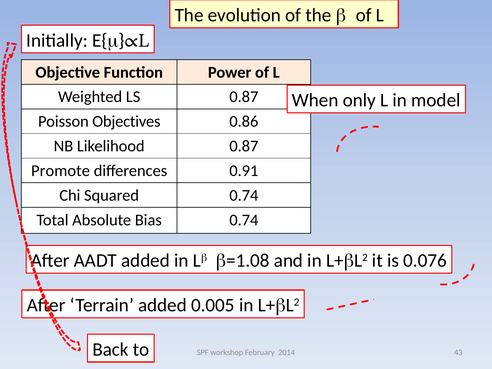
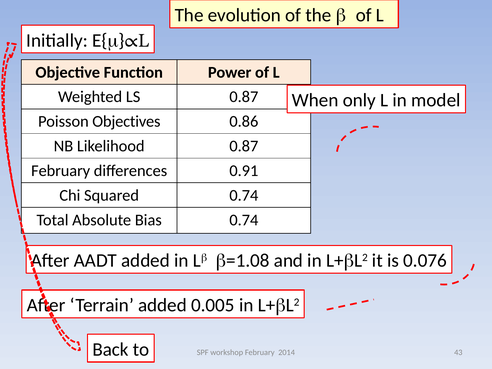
Promote at (61, 171): Promote -> February
